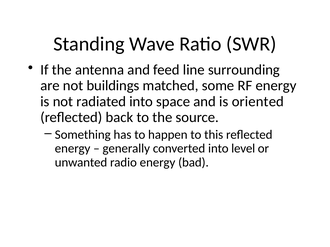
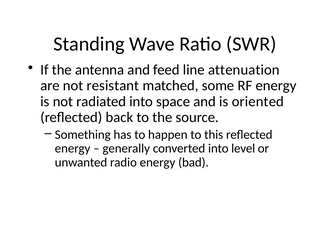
surrounding: surrounding -> attenuation
buildings: buildings -> resistant
